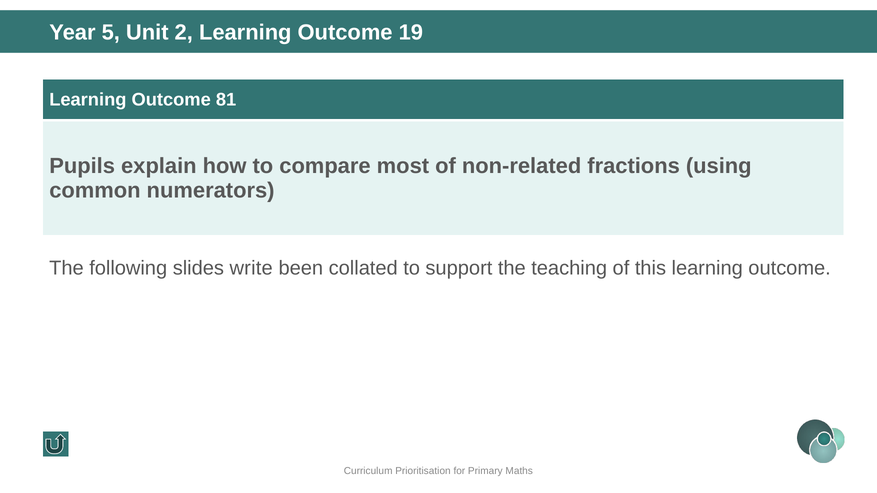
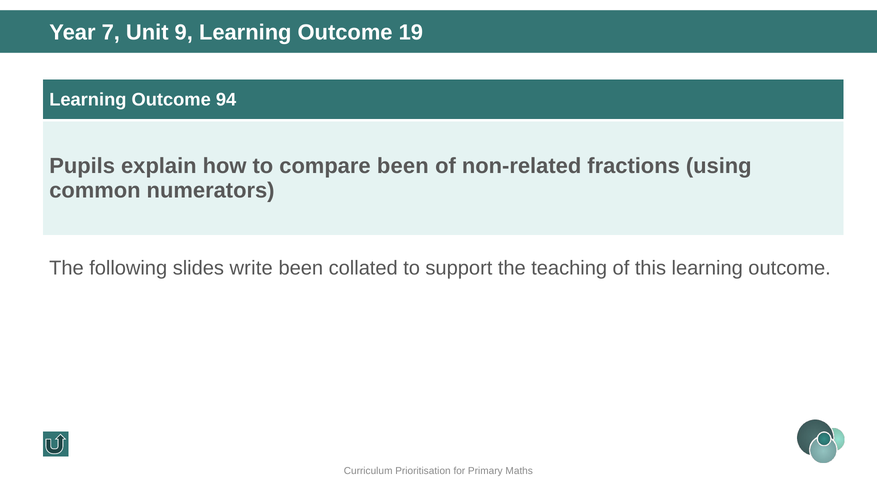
5: 5 -> 7
2: 2 -> 9
81: 81 -> 94
compare most: most -> been
